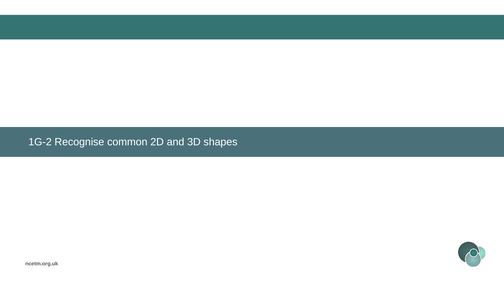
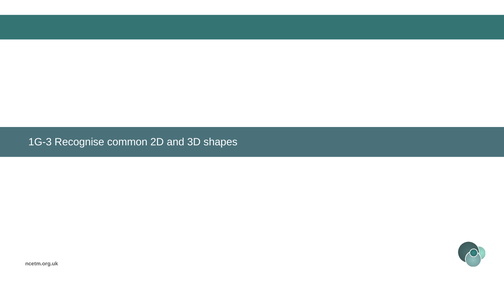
1G-2: 1G-2 -> 1G-3
